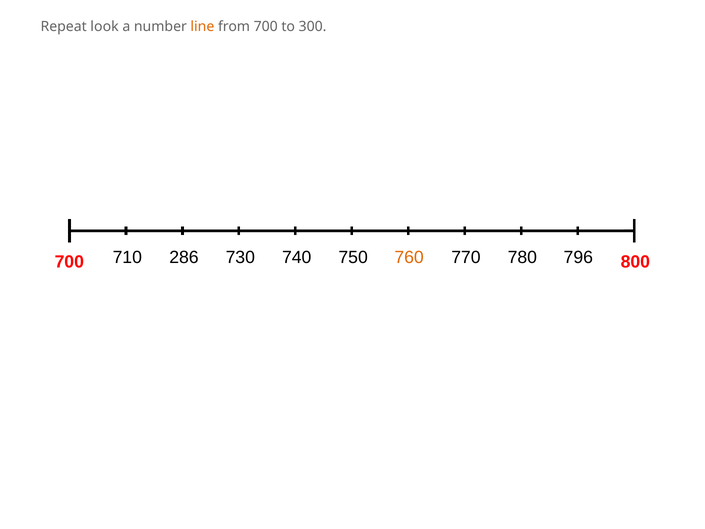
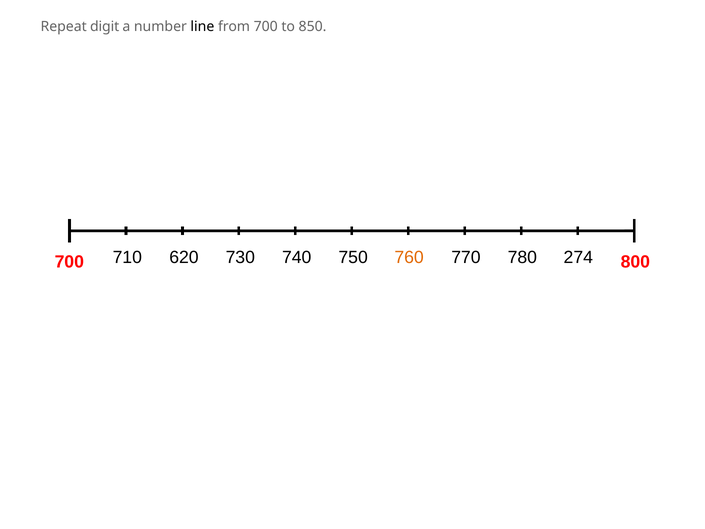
look: look -> digit
line colour: orange -> black
300: 300 -> 850
286: 286 -> 620
796: 796 -> 274
